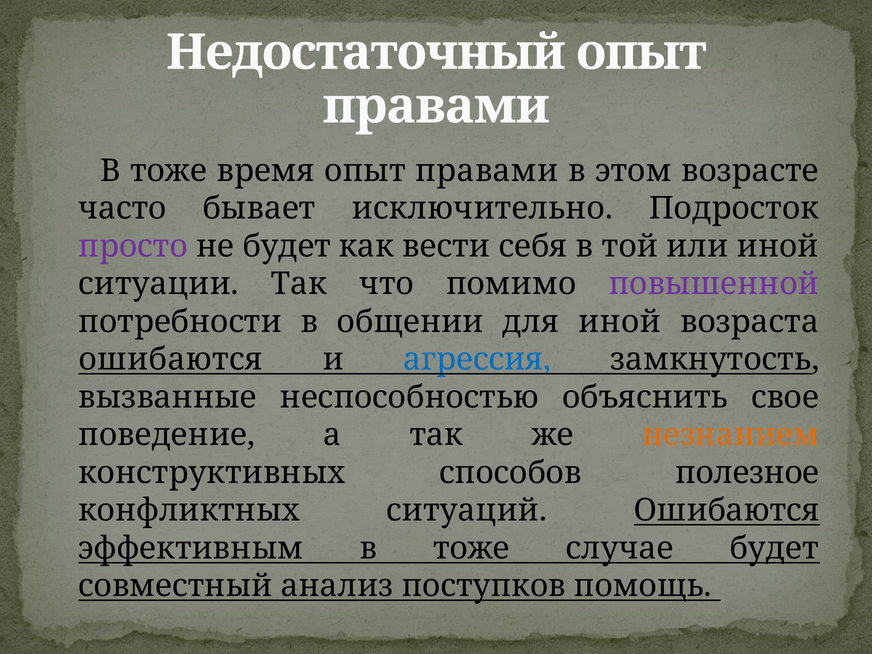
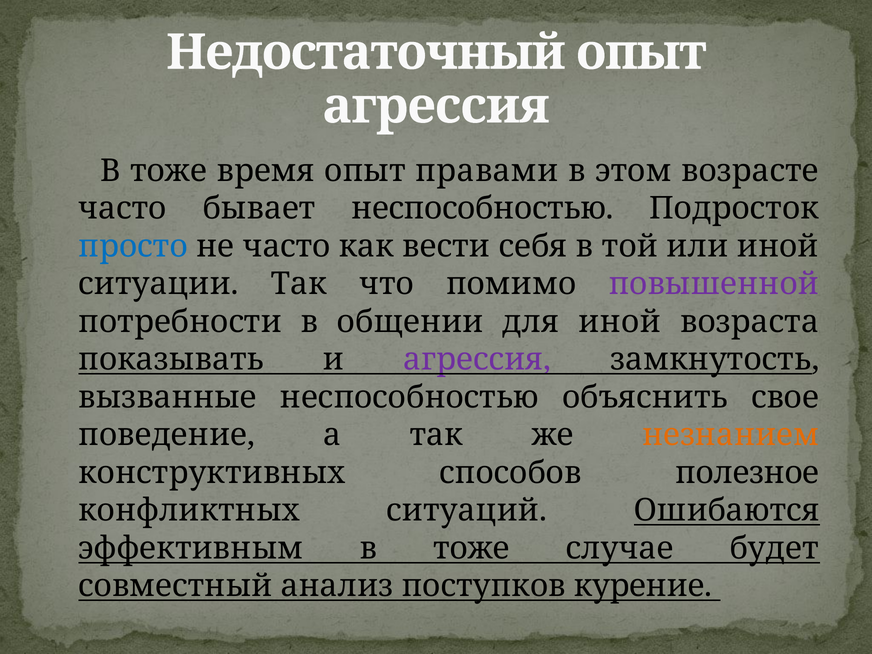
правами at (436, 106): правами -> агрессия
бывает исключительно: исключительно -> неспособностью
просто colour: purple -> blue
не будет: будет -> часто
ошибаются at (171, 360): ошибаются -> показывать
агрессия at (477, 360) colour: blue -> purple
помощь: помощь -> курение
